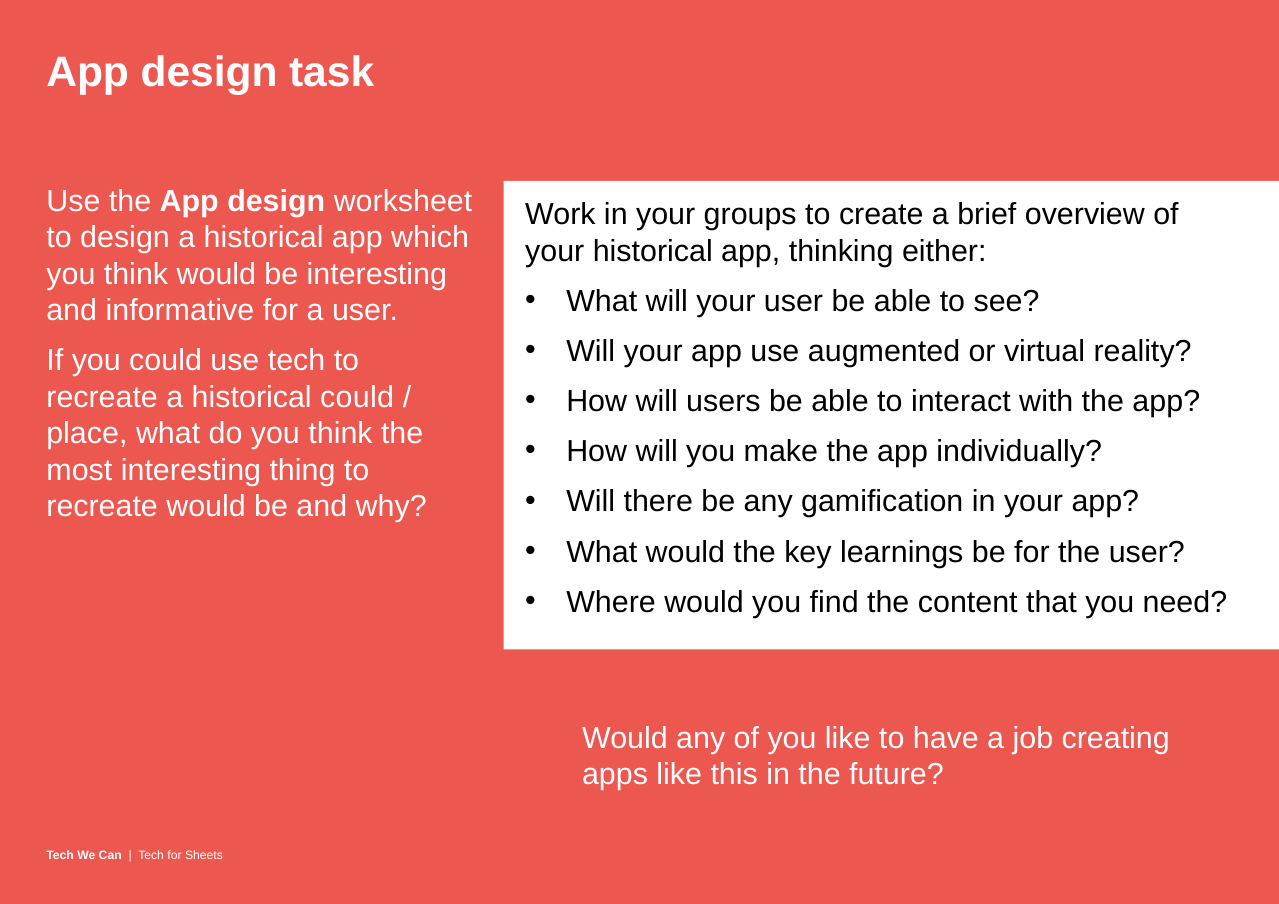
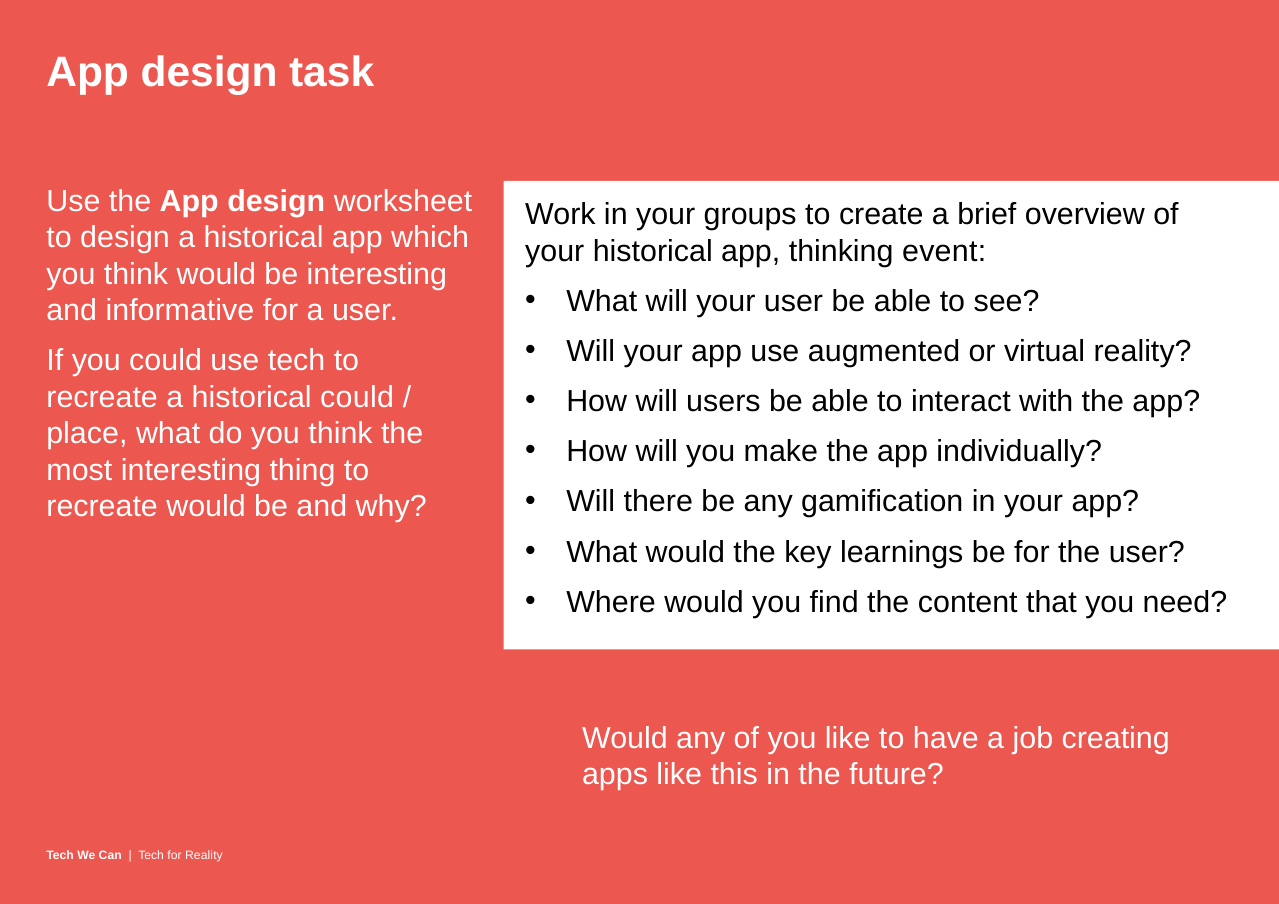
either: either -> event
for Sheets: Sheets -> Reality
